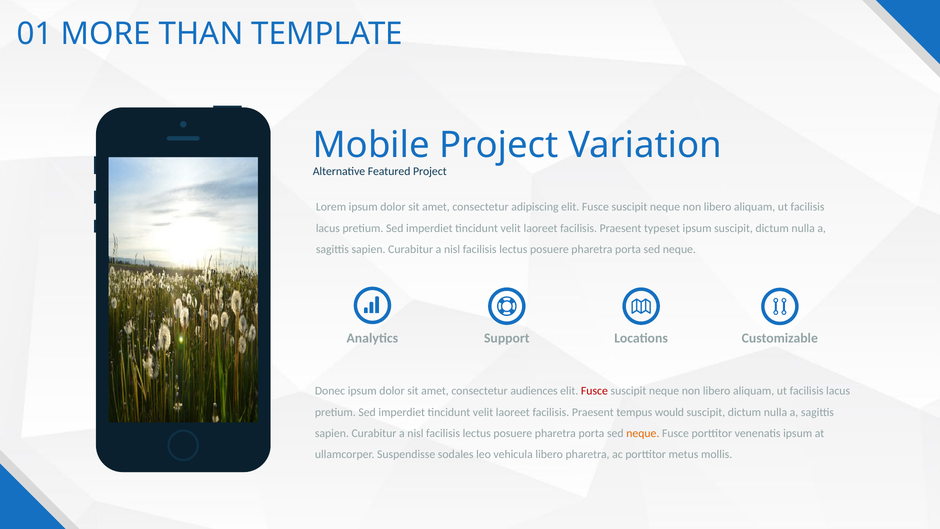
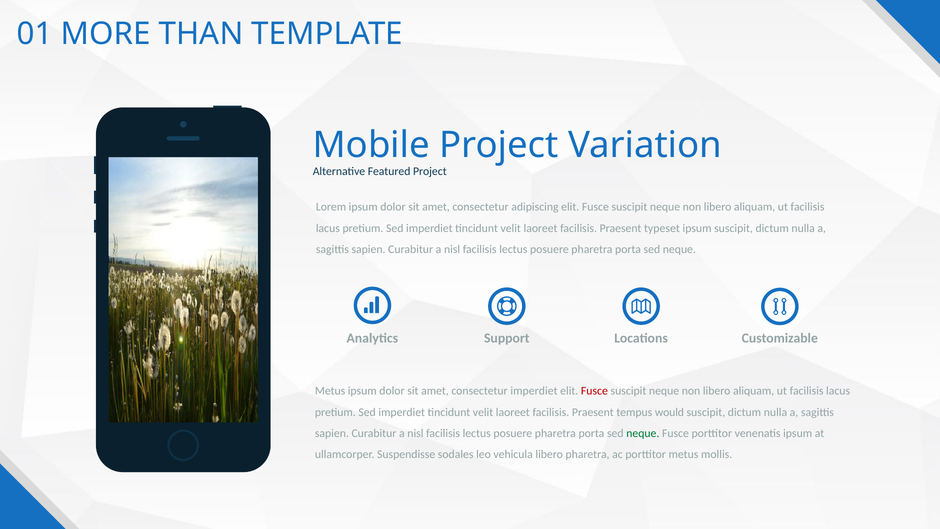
Donec at (330, 391): Donec -> Metus
consectetur audiences: audiences -> imperdiet
neque at (643, 433) colour: orange -> green
